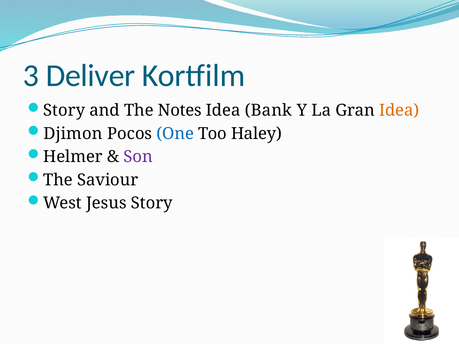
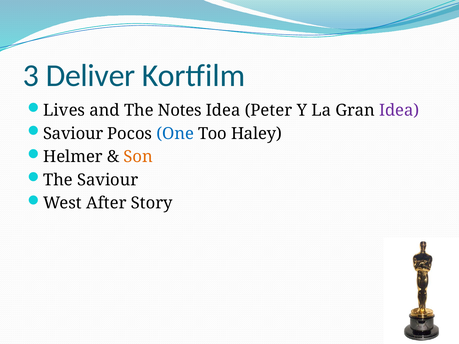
Story at (64, 111): Story -> Lives
Bank: Bank -> Peter
Idea at (399, 111) colour: orange -> purple
Djimon at (73, 134): Djimon -> Saviour
Son colour: purple -> orange
Jesus: Jesus -> After
